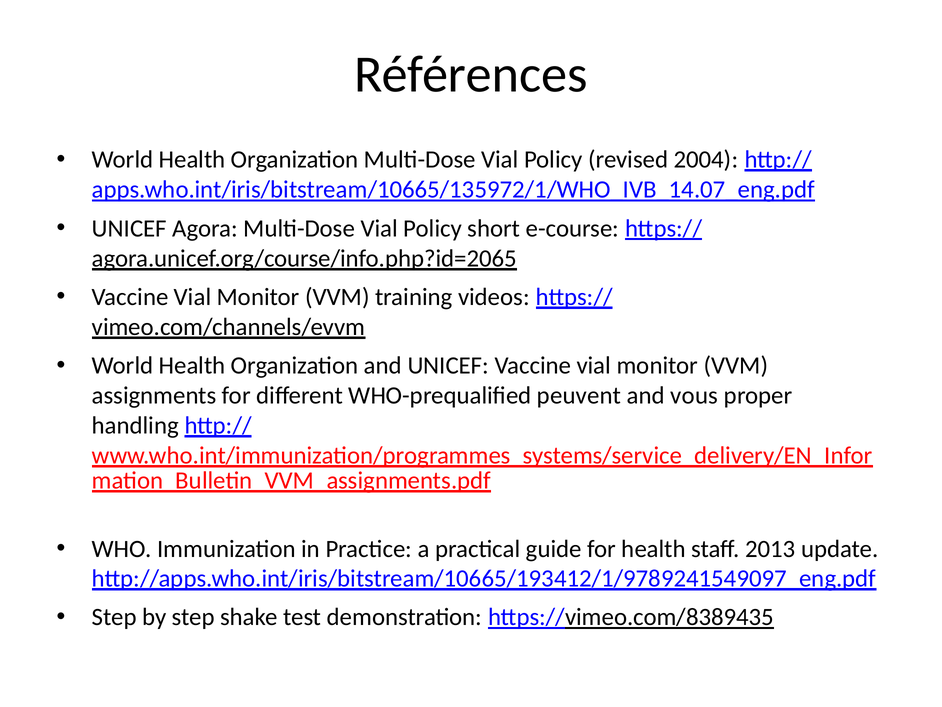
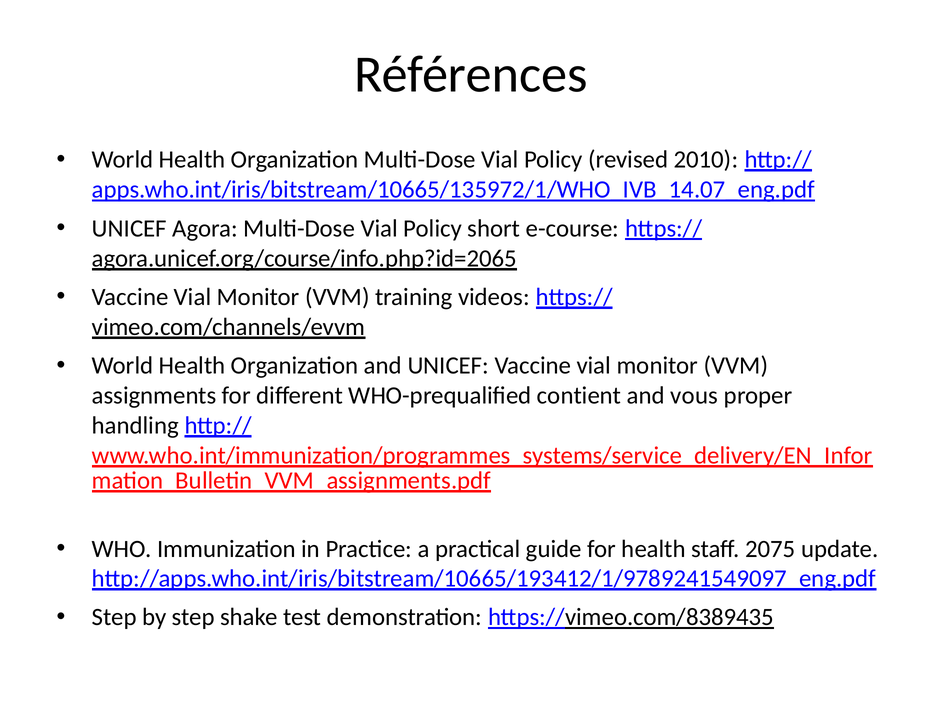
2004: 2004 -> 2010
peuvent: peuvent -> contient
2013: 2013 -> 2075
